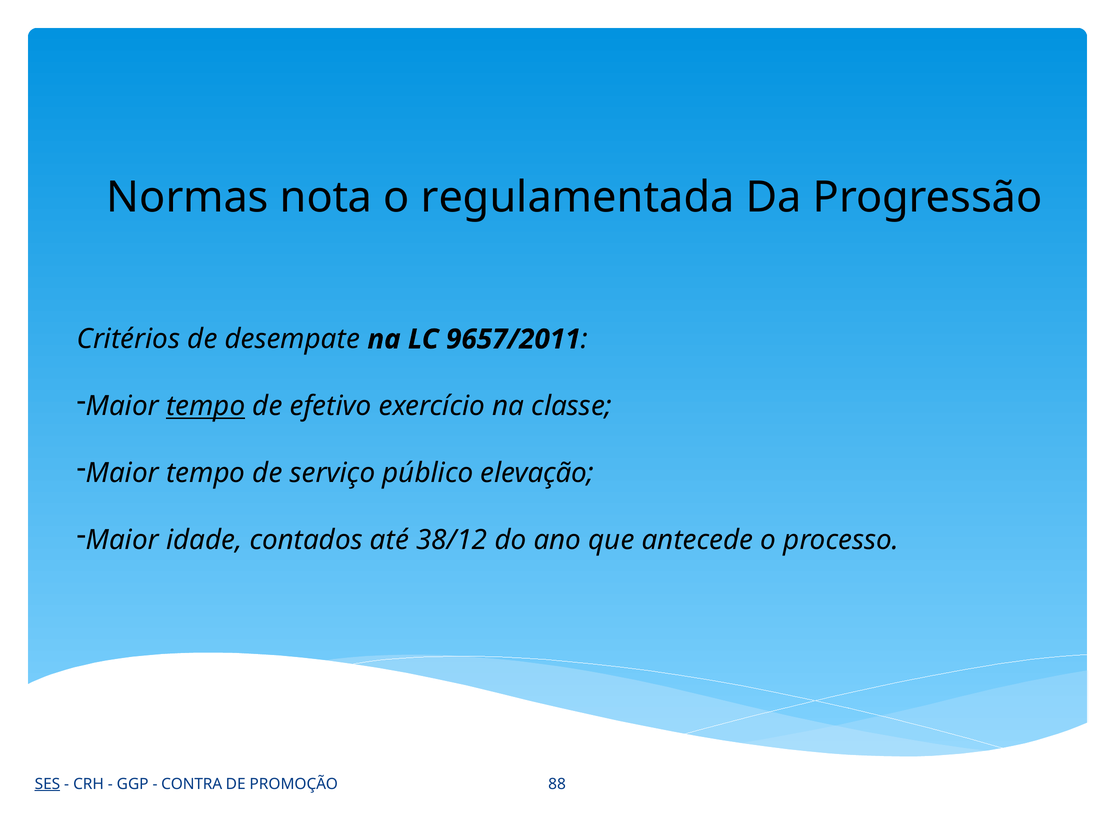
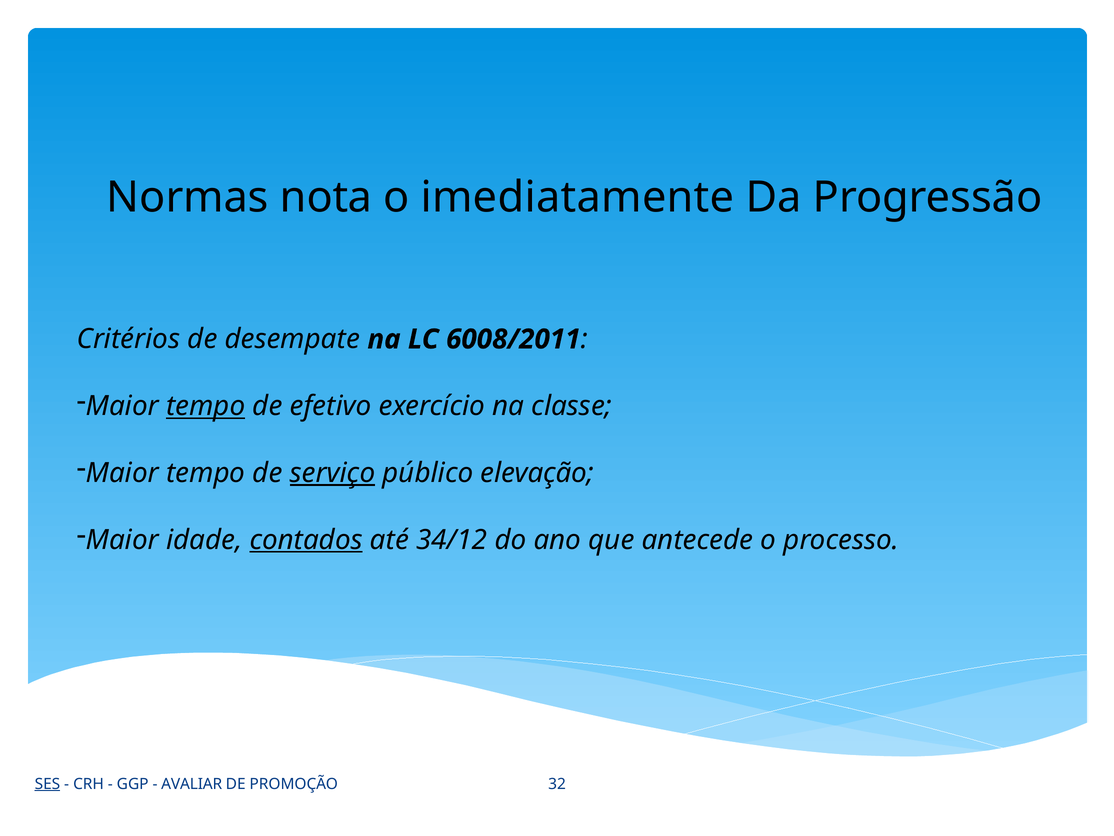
regulamentada: regulamentada -> imediatamente
9657/2011: 9657/2011 -> 6008/2011
serviço underline: none -> present
contados underline: none -> present
38/12: 38/12 -> 34/12
CONTRA: CONTRA -> AVALIAR
88: 88 -> 32
